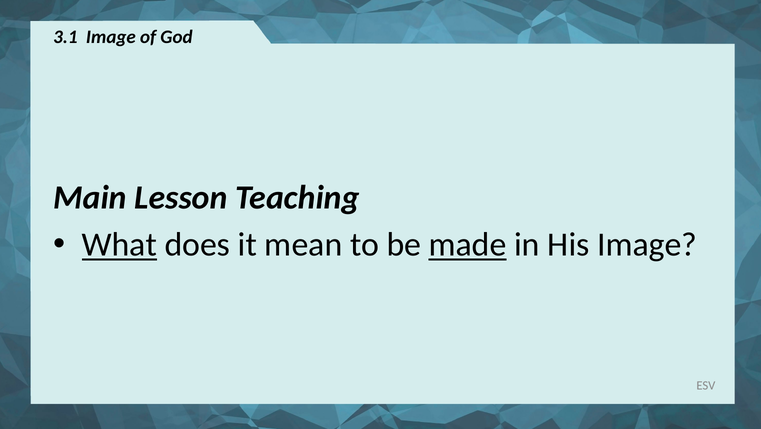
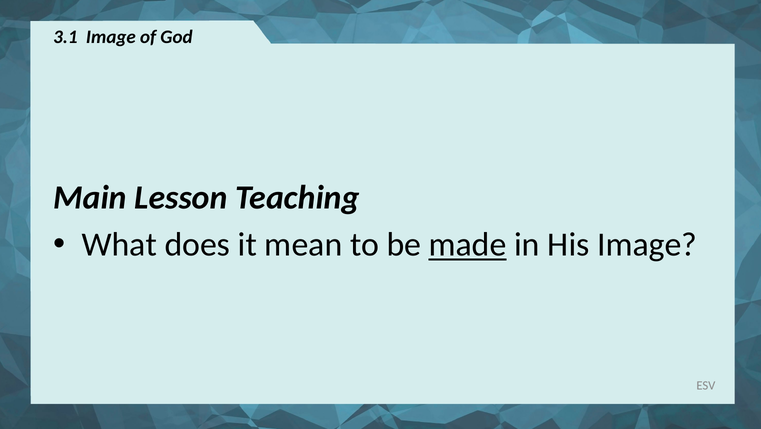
What underline: present -> none
